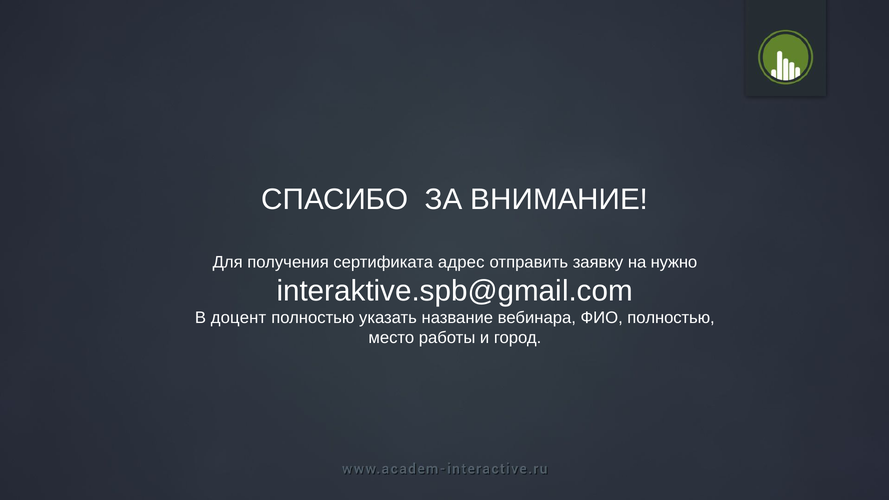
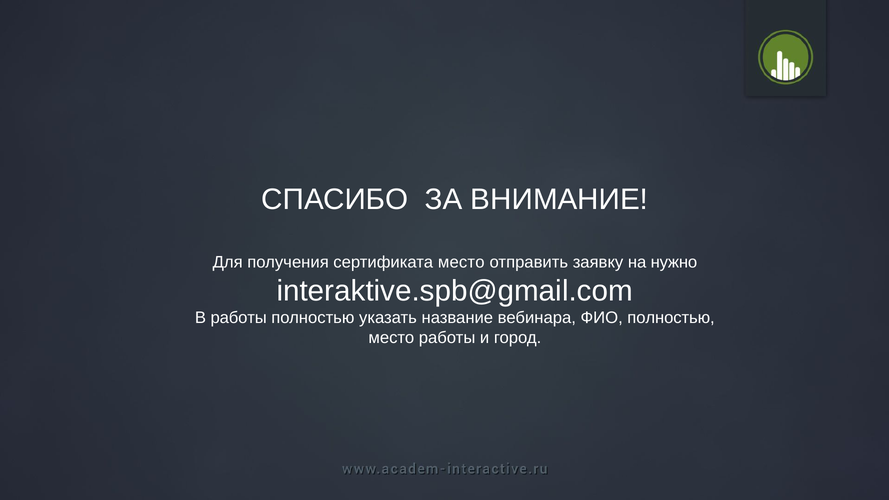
сертификата адрес: адрес -> место
В доцент: доцент -> работы
